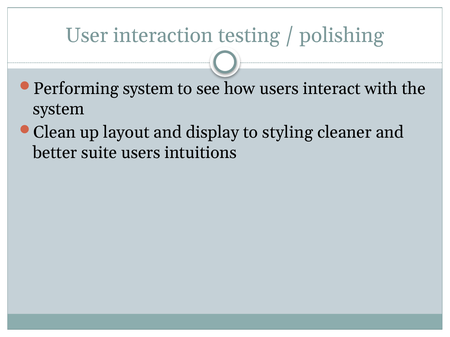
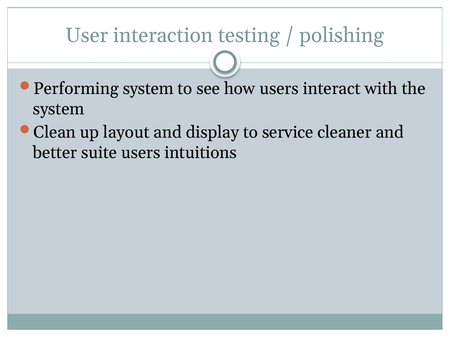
styling: styling -> service
